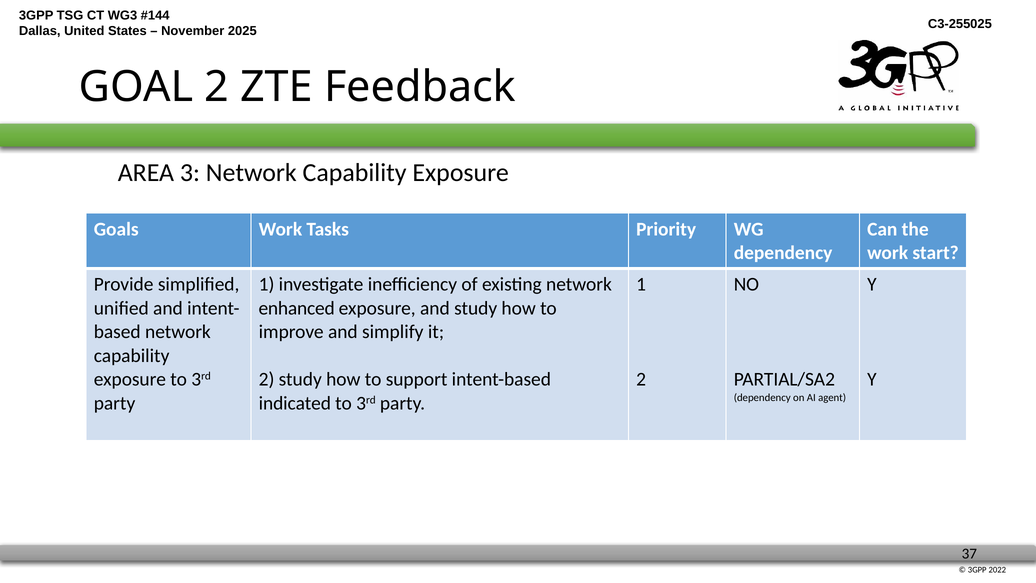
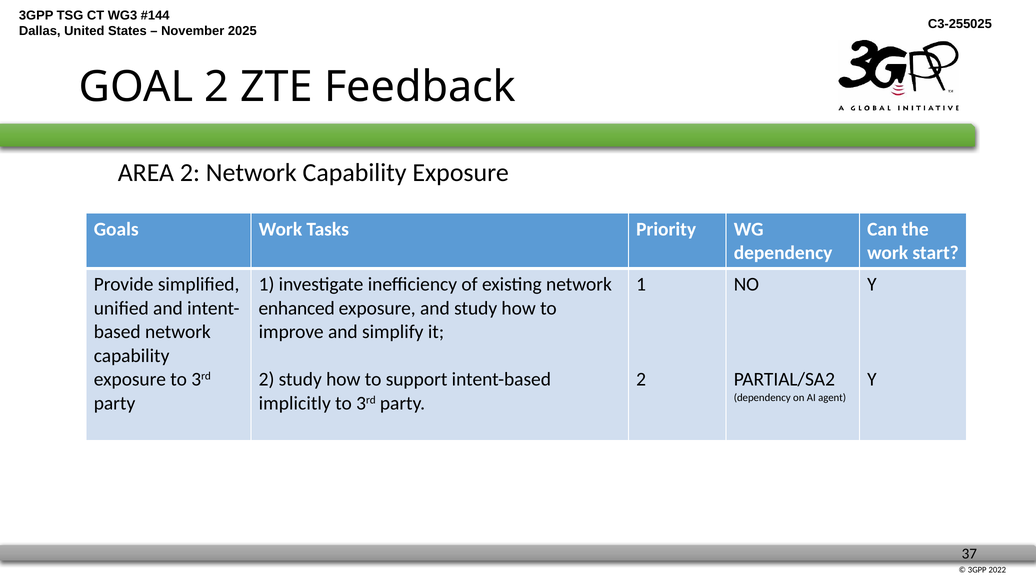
AREA 3: 3 -> 2
indicated: indicated -> implicitly
